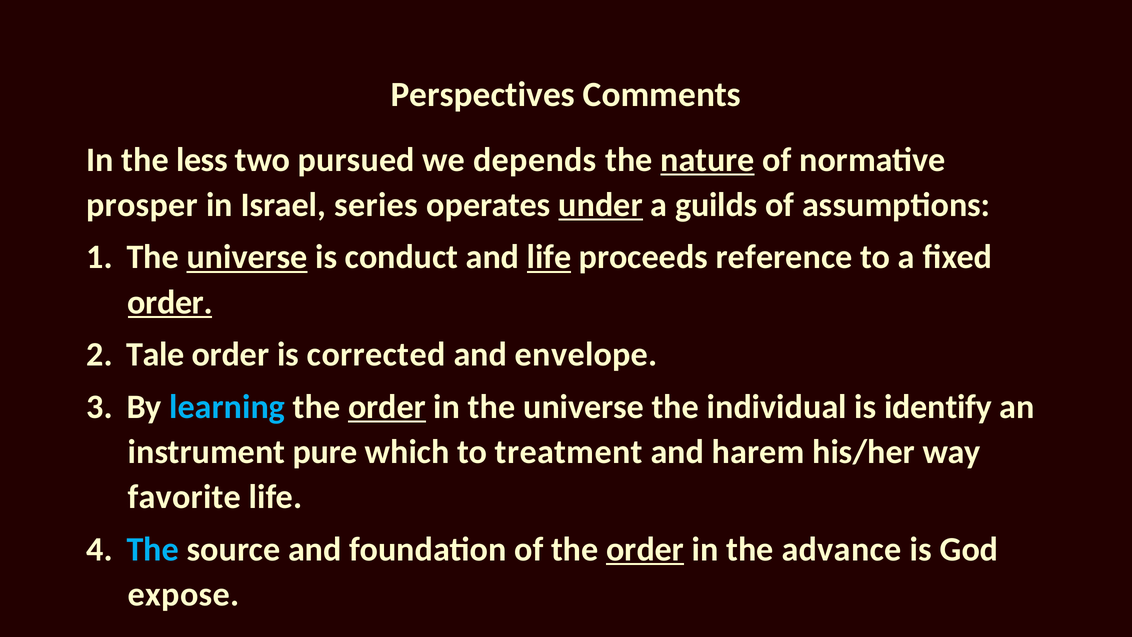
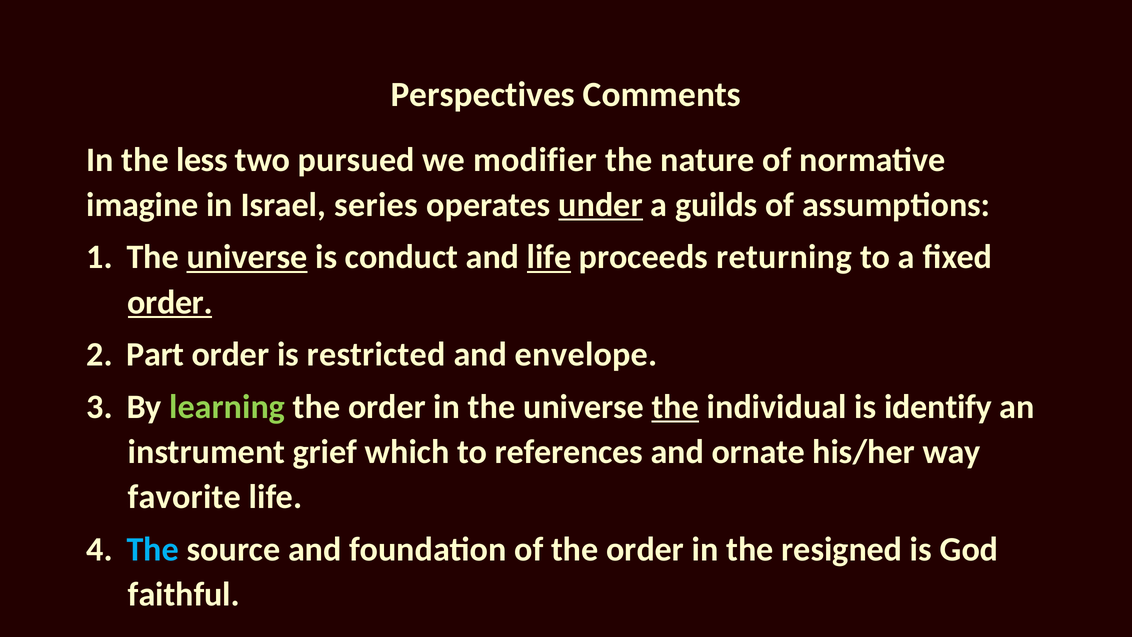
depends: depends -> modifier
nature underline: present -> none
prosper: prosper -> imagine
reference: reference -> returning
Tale: Tale -> Part
corrected: corrected -> restricted
learning colour: light blue -> light green
order at (387, 407) underline: present -> none
the at (675, 407) underline: none -> present
pure: pure -> grief
treatment: treatment -> references
harem: harem -> ornate
order at (645, 549) underline: present -> none
advance: advance -> resigned
expose: expose -> faithful
